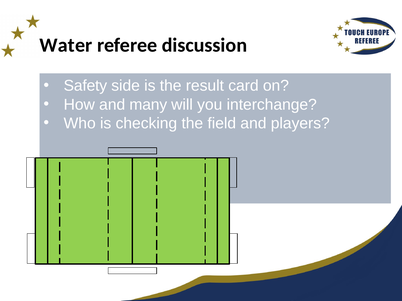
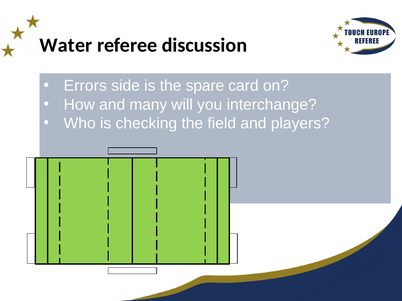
Safety: Safety -> Errors
result: result -> spare
